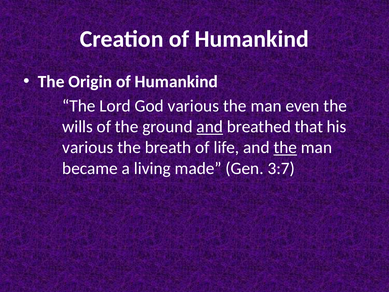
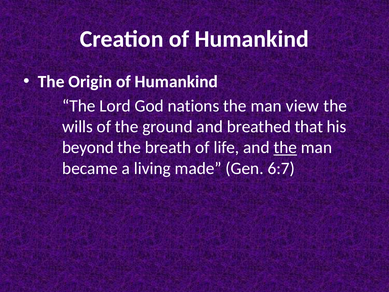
God various: various -> nations
even: even -> view
and at (210, 127) underline: present -> none
various at (88, 147): various -> beyond
3:7: 3:7 -> 6:7
